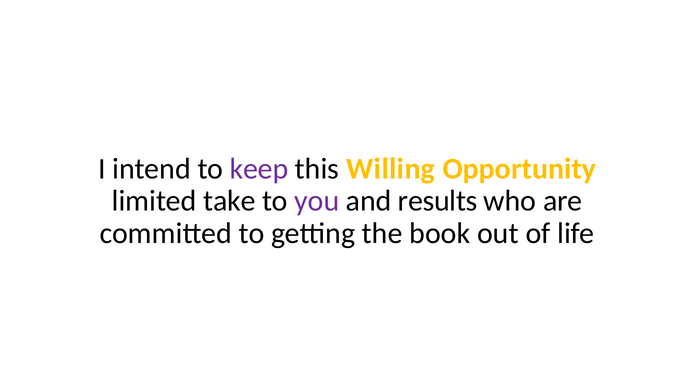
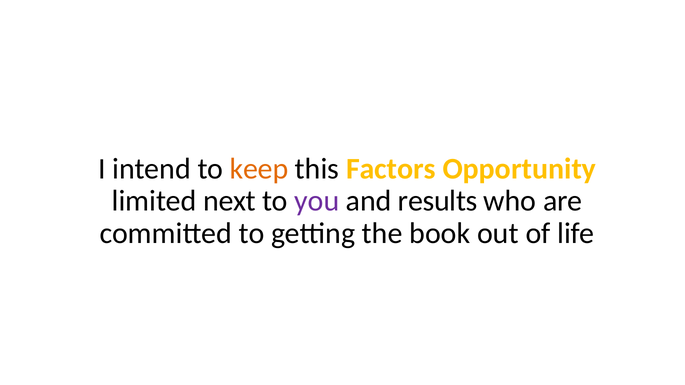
keep colour: purple -> orange
Willing: Willing -> Factors
take: take -> next
